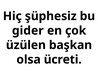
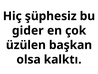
ücreti: ücreti -> kalktı
